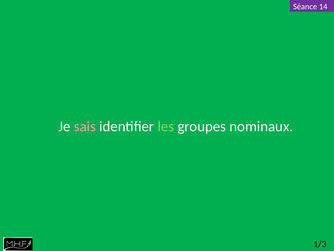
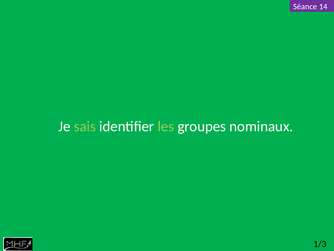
sais colour: pink -> light green
